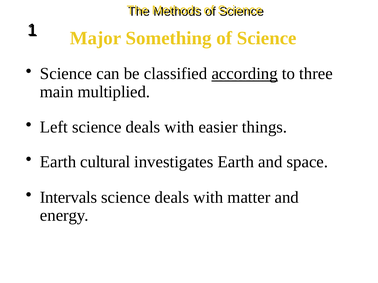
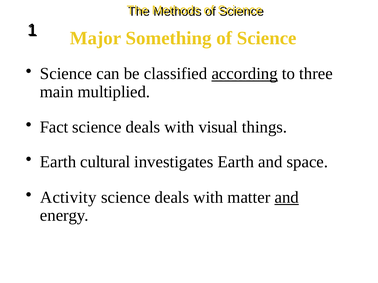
Left: Left -> Fact
easier: easier -> visual
Intervals: Intervals -> Activity
and at (287, 198) underline: none -> present
